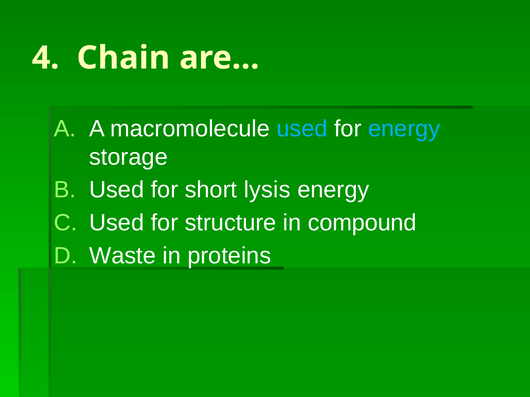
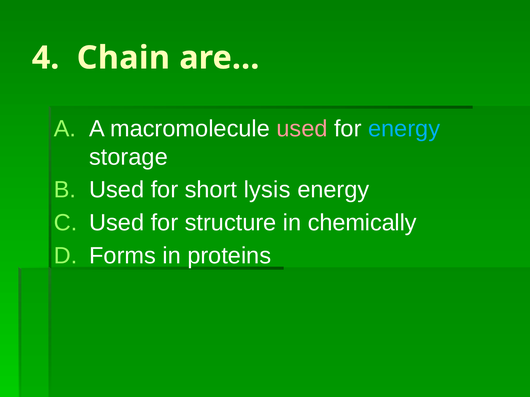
used at (302, 129) colour: light blue -> pink
compound: compound -> chemically
Waste: Waste -> Forms
